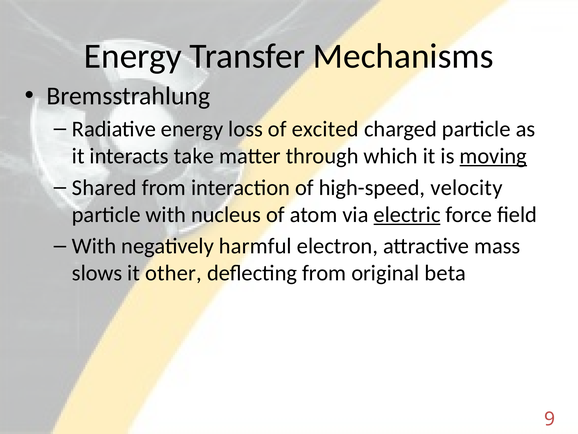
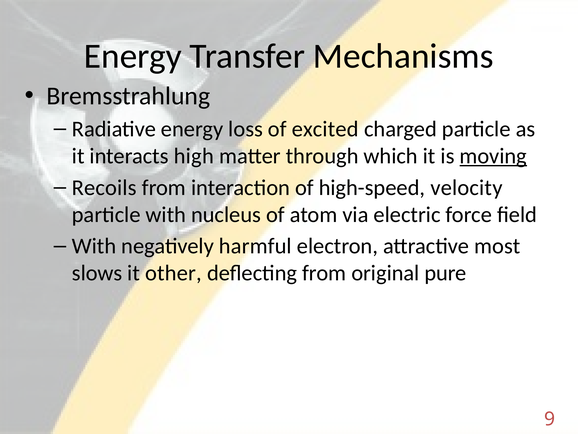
take: take -> high
Shared: Shared -> Recoils
electric underline: present -> none
mass: mass -> most
beta: beta -> pure
